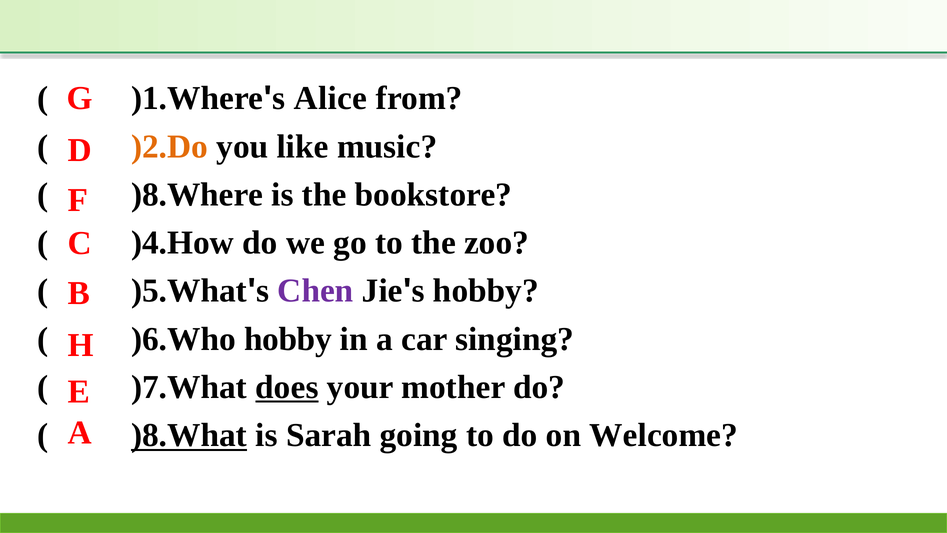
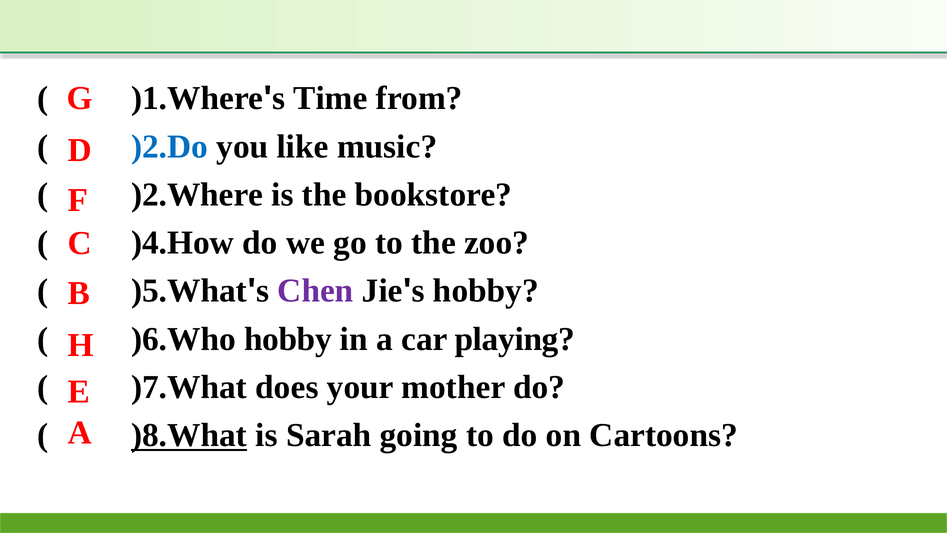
Alice: Alice -> Time
)2.Do colour: orange -> blue
)8.Where: )8.Where -> )2.Where
singing: singing -> playing
does underline: present -> none
Welcome: Welcome -> Cartoons
